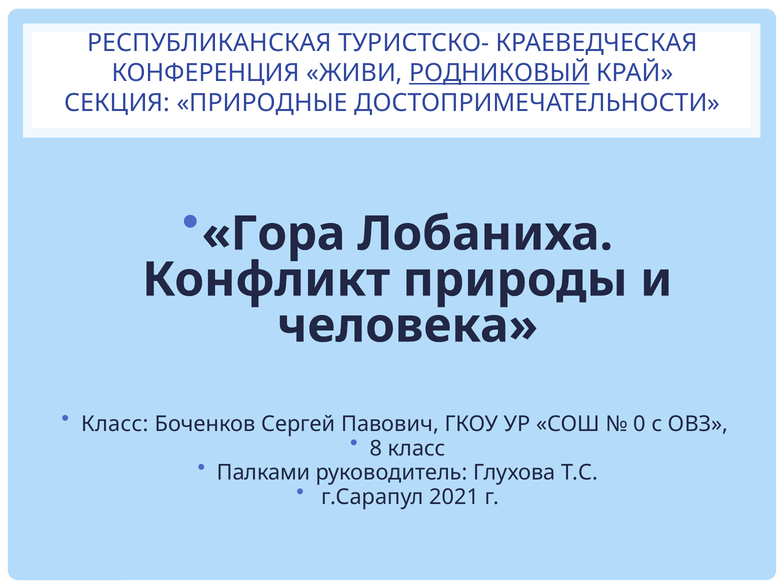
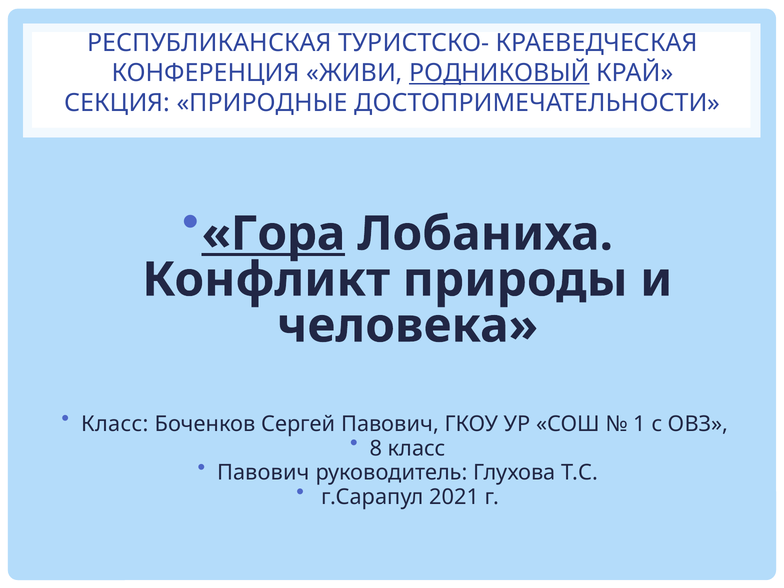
Гора underline: none -> present
0: 0 -> 1
Палками at (264, 473): Палками -> Павович
